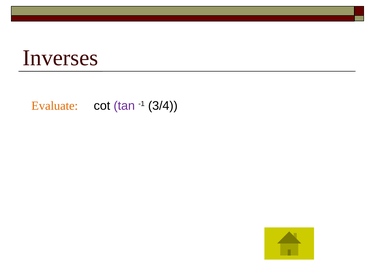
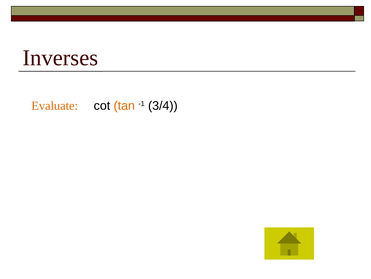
tan colour: purple -> orange
